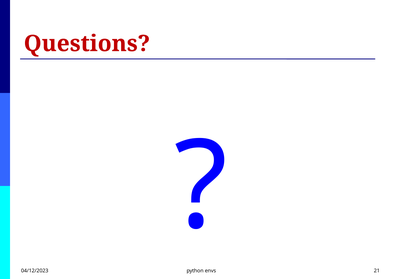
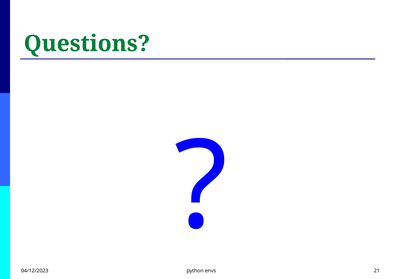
Questions colour: red -> green
